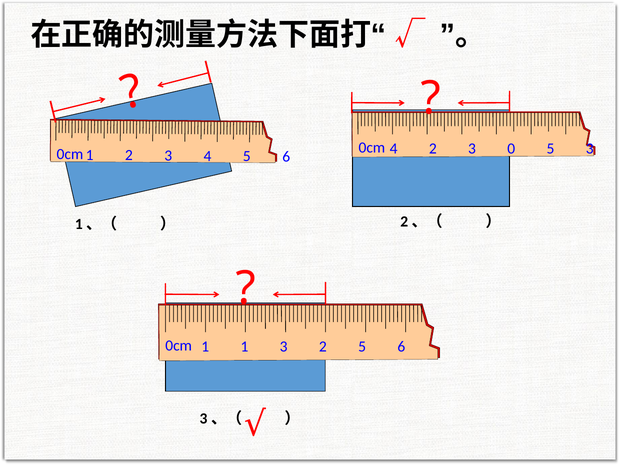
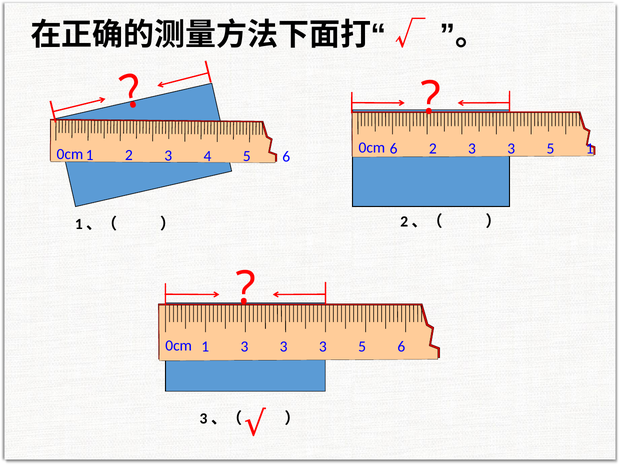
0cm 4: 4 -> 6
2 3 0: 0 -> 3
5 3: 3 -> 1
1 1: 1 -> 3
2 at (323, 346): 2 -> 3
